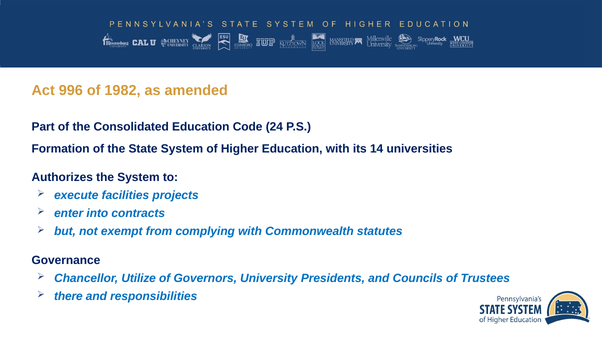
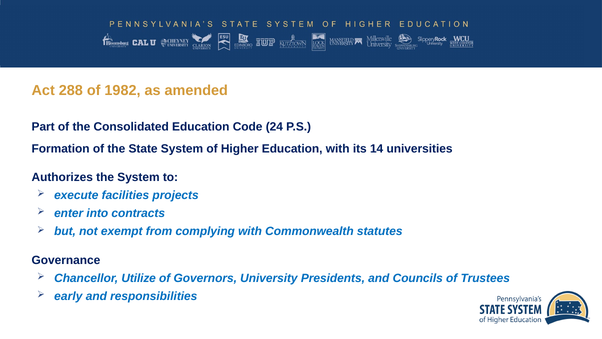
996: 996 -> 288
there: there -> early
